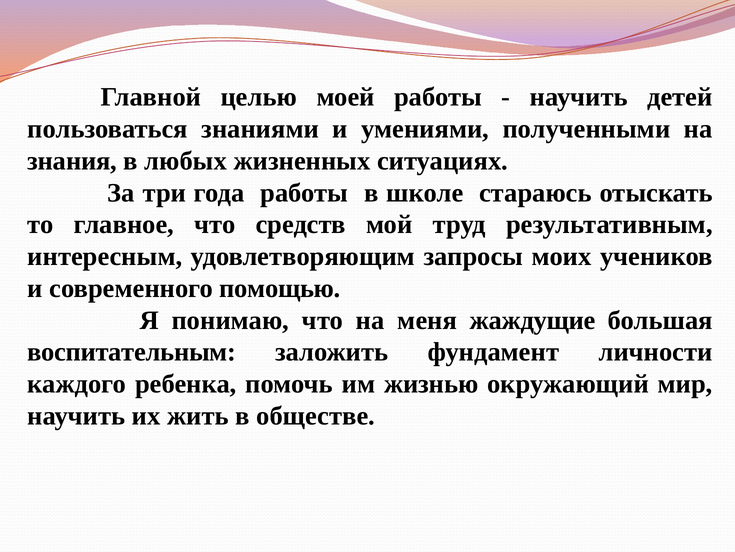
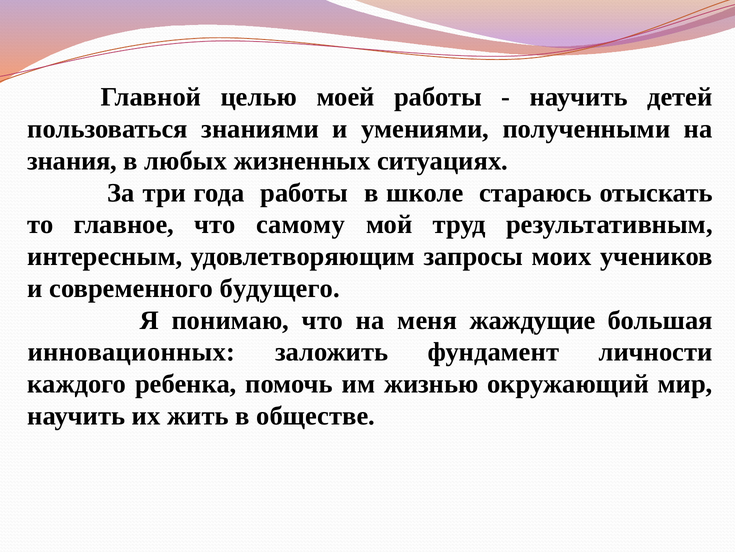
средств: средств -> самому
помощью: помощью -> будущего
воспитательным: воспитательным -> инновационных
